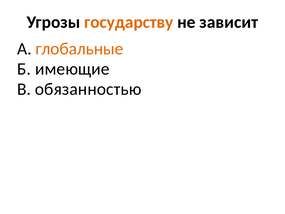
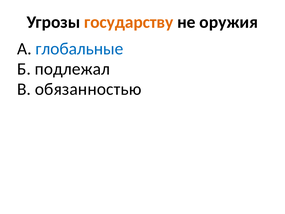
зависит: зависит -> оружия
глобальные colour: orange -> blue
имеющие: имеющие -> подлежал
